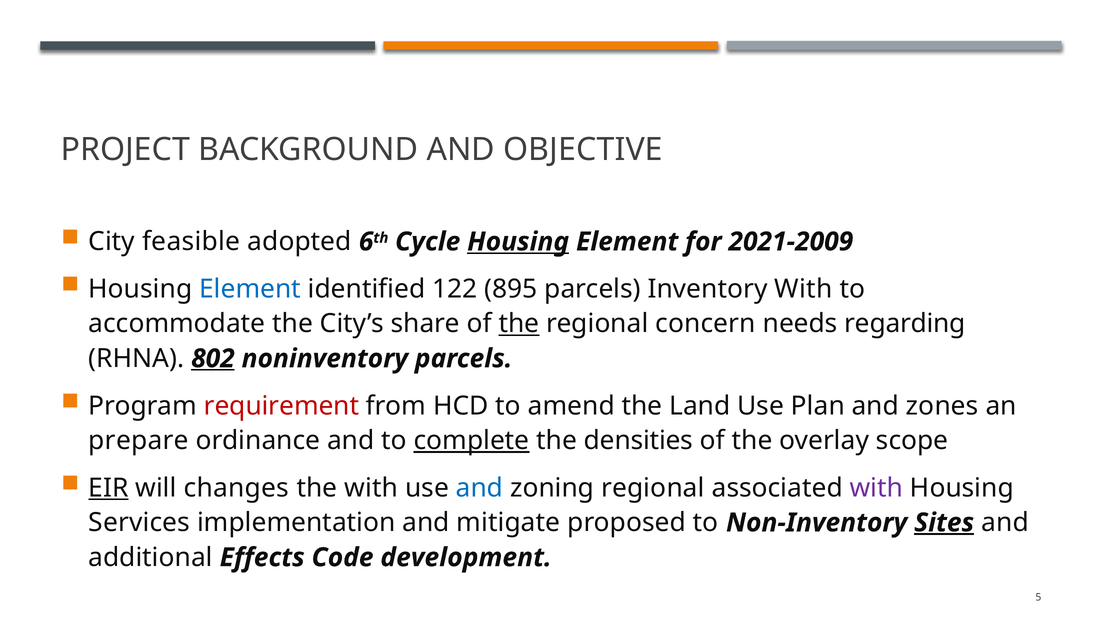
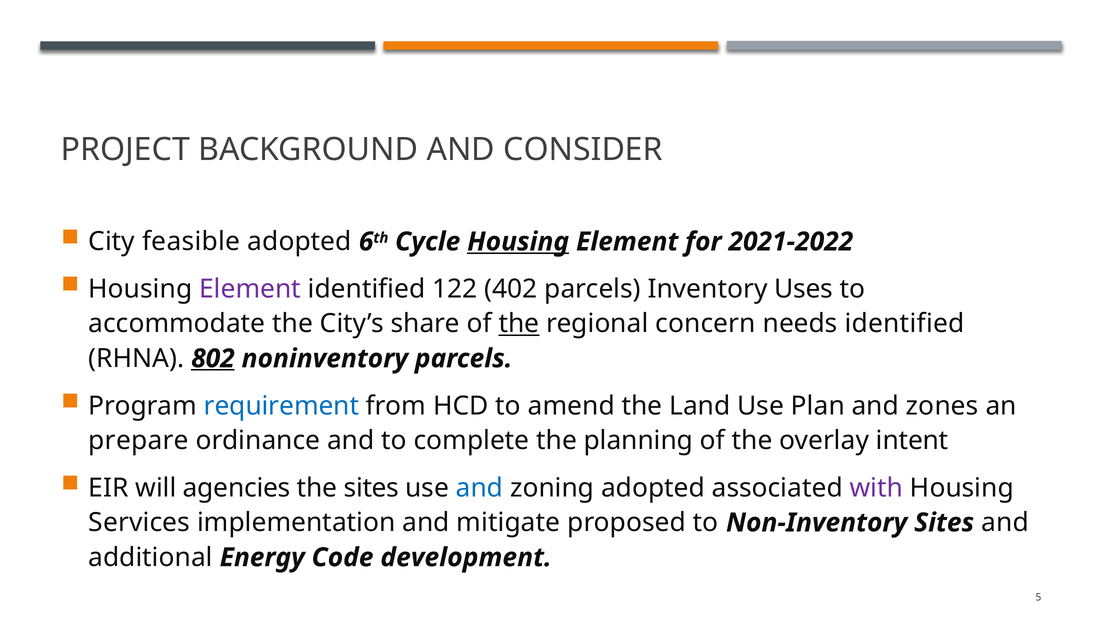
OBJECTIVE: OBJECTIVE -> CONSIDER
2021-2009: 2021-2009 -> 2021-2022
Element at (250, 289) colour: blue -> purple
895: 895 -> 402
Inventory With: With -> Uses
needs regarding: regarding -> identified
requirement colour: red -> blue
complete underline: present -> none
densities: densities -> planning
scope: scope -> intent
EIR underline: present -> none
changes: changes -> agencies
the with: with -> sites
zoning regional: regional -> adopted
Sites at (944, 523) underline: present -> none
Effects: Effects -> Energy
